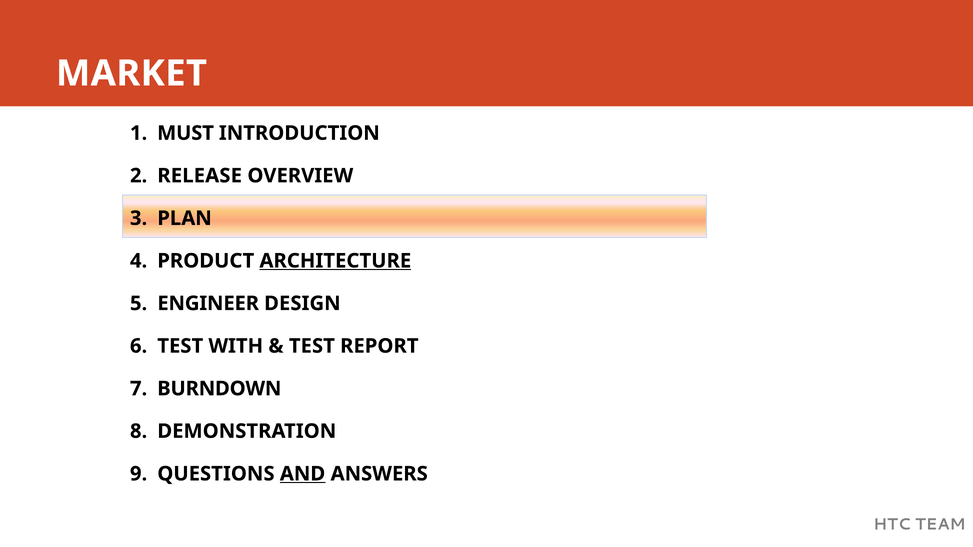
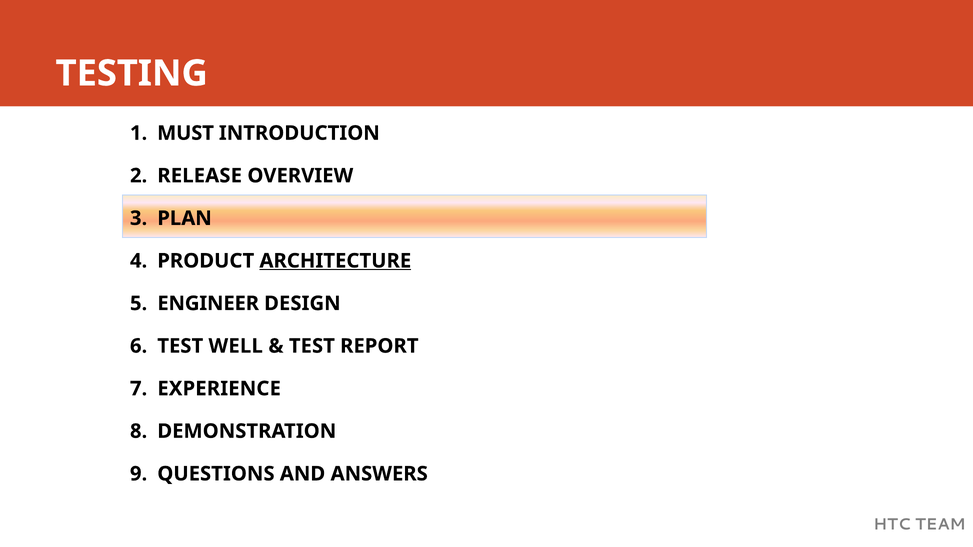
MARKET: MARKET -> TESTING
WITH: WITH -> WELL
BURNDOWN: BURNDOWN -> EXPERIENCE
AND underline: present -> none
